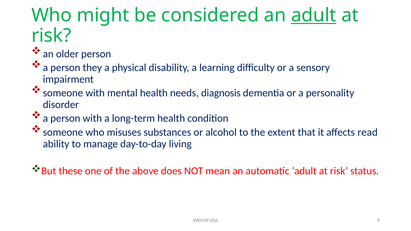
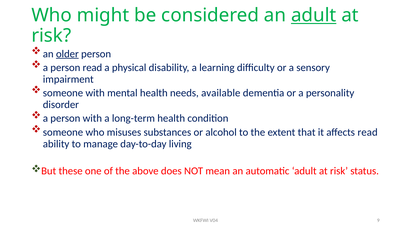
older underline: none -> present
person they: they -> read
diagnosis: diagnosis -> available
